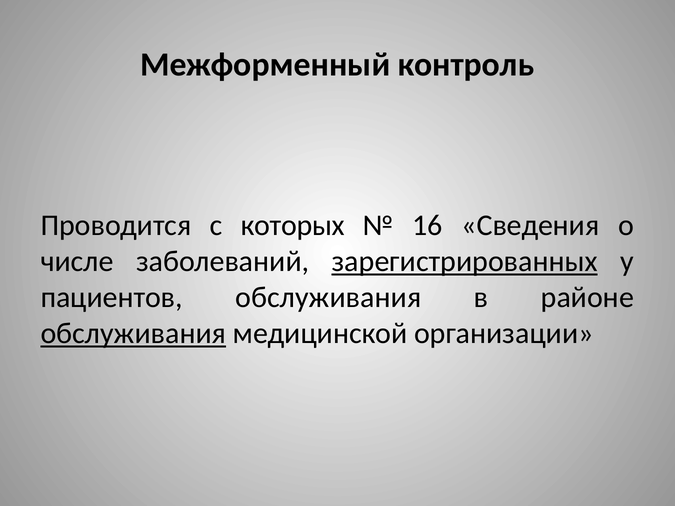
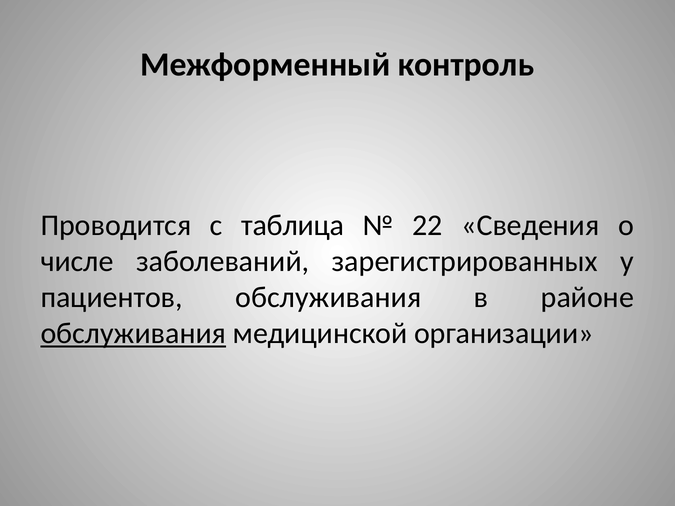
которых: которых -> таблица
16: 16 -> 22
зарегистрированных underline: present -> none
